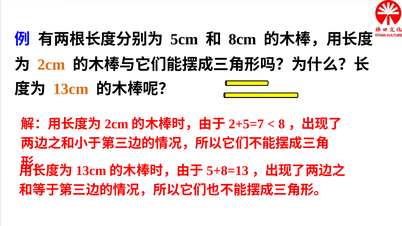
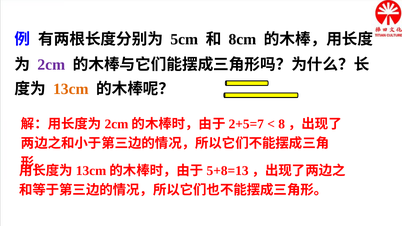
2cm colour: orange -> purple
